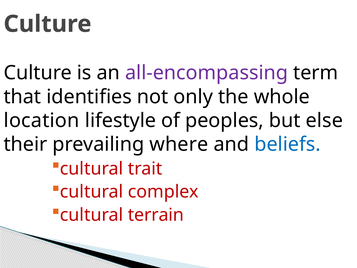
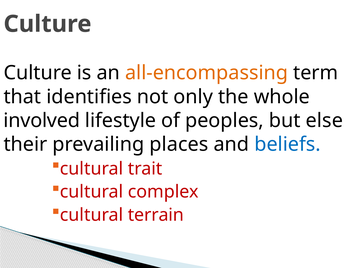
all-encompassing colour: purple -> orange
location: location -> involved
where: where -> places
